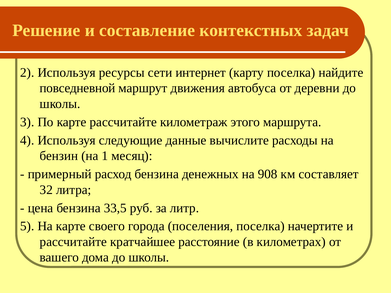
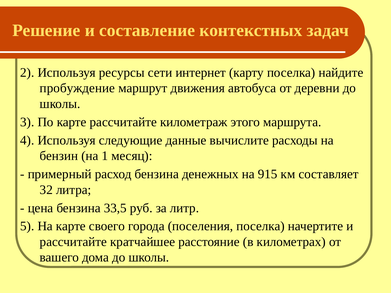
повседневной: повседневной -> пробуждение
908: 908 -> 915
